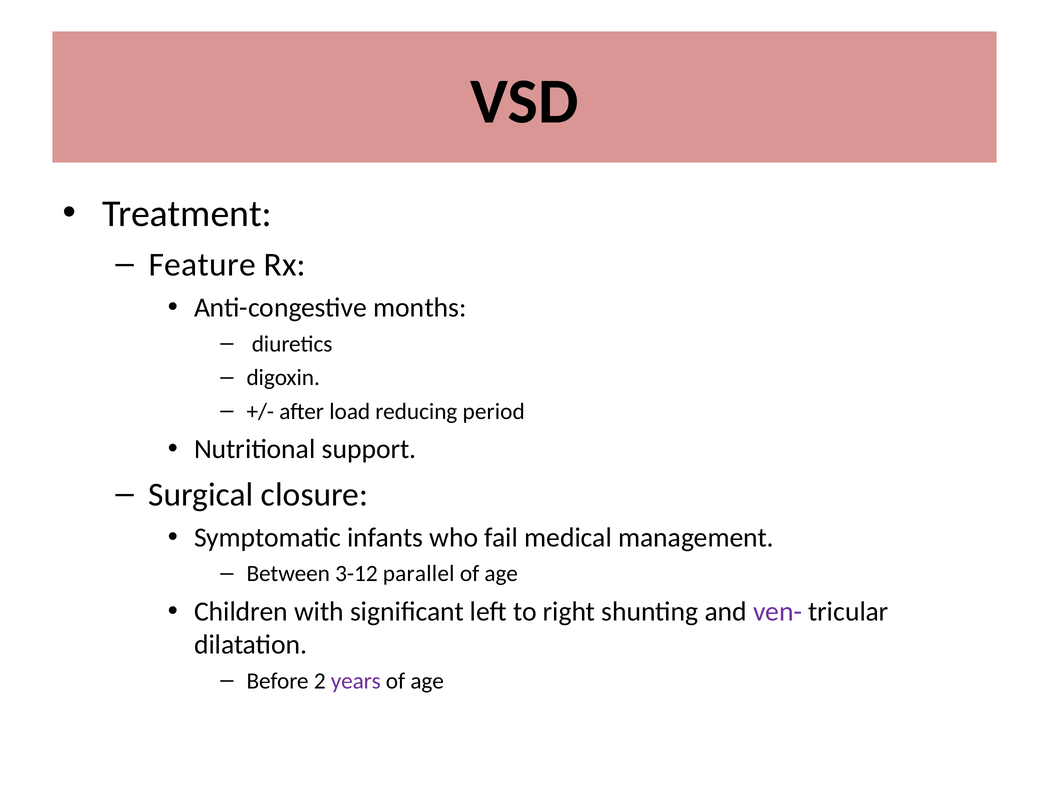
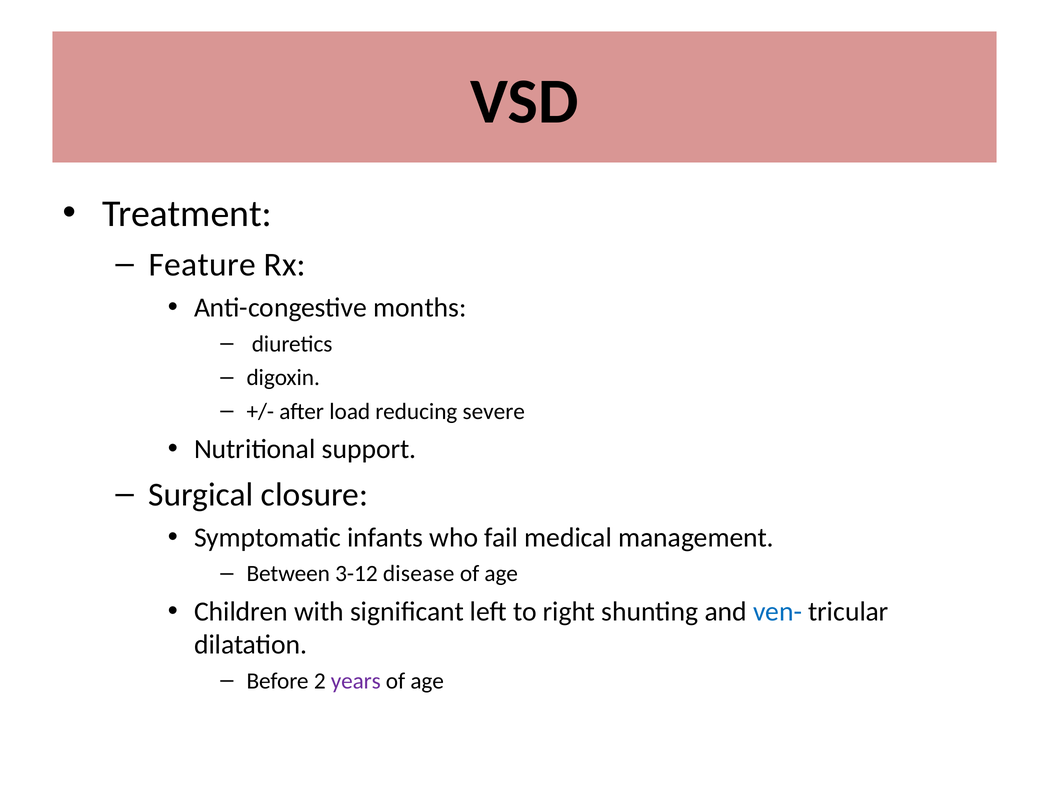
period: period -> severe
parallel: parallel -> disease
ven- colour: purple -> blue
